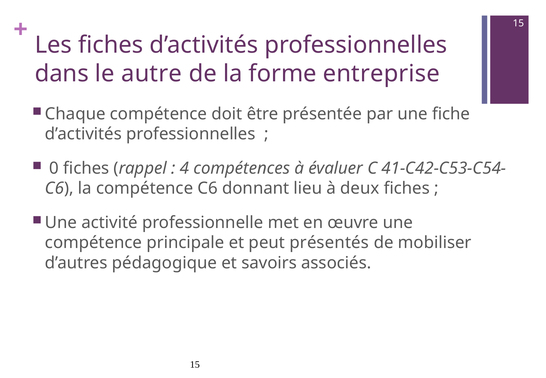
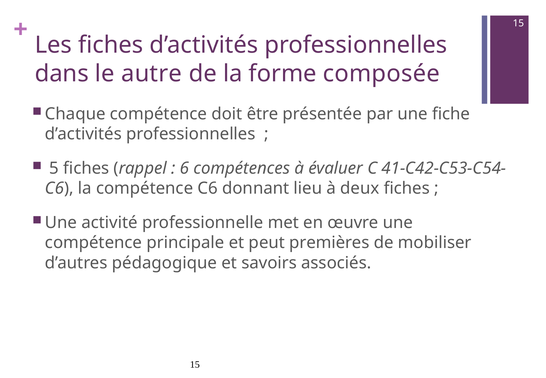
entreprise: entreprise -> composée
0: 0 -> 5
4: 4 -> 6
présentés: présentés -> premières
